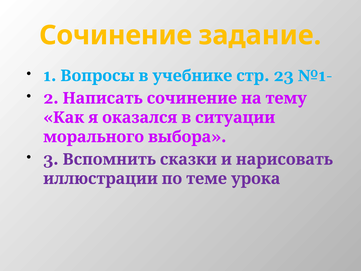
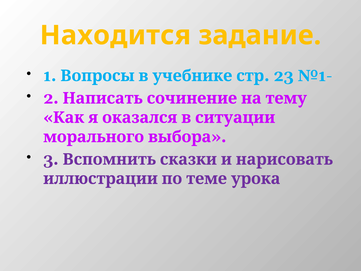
Сочинение at (116, 35): Сочинение -> Находится
